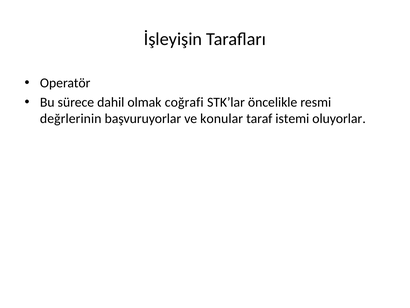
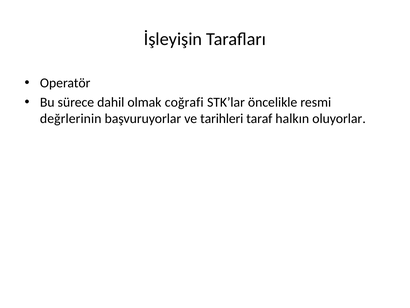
konular: konular -> tarihleri
istemi: istemi -> halkın
